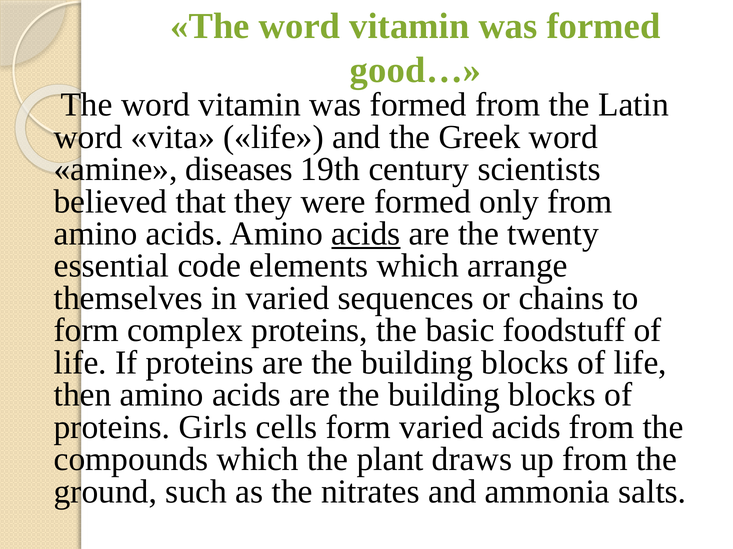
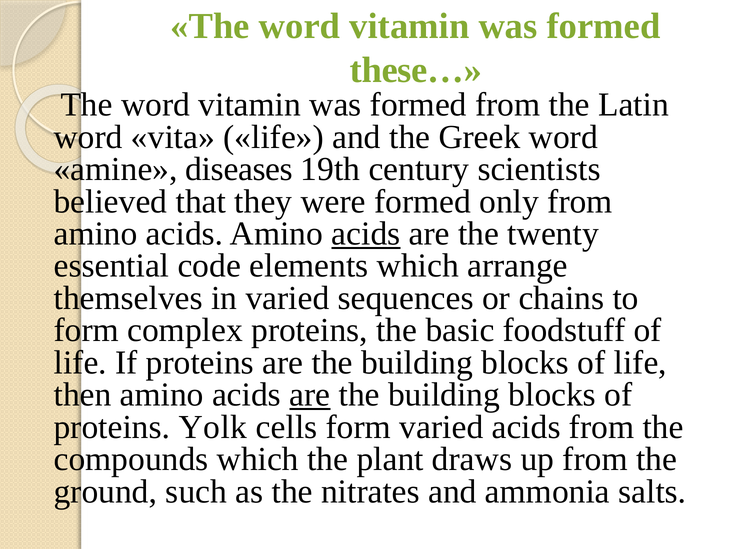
good…: good… -> these…
are at (310, 395) underline: none -> present
Girls: Girls -> Yolk
